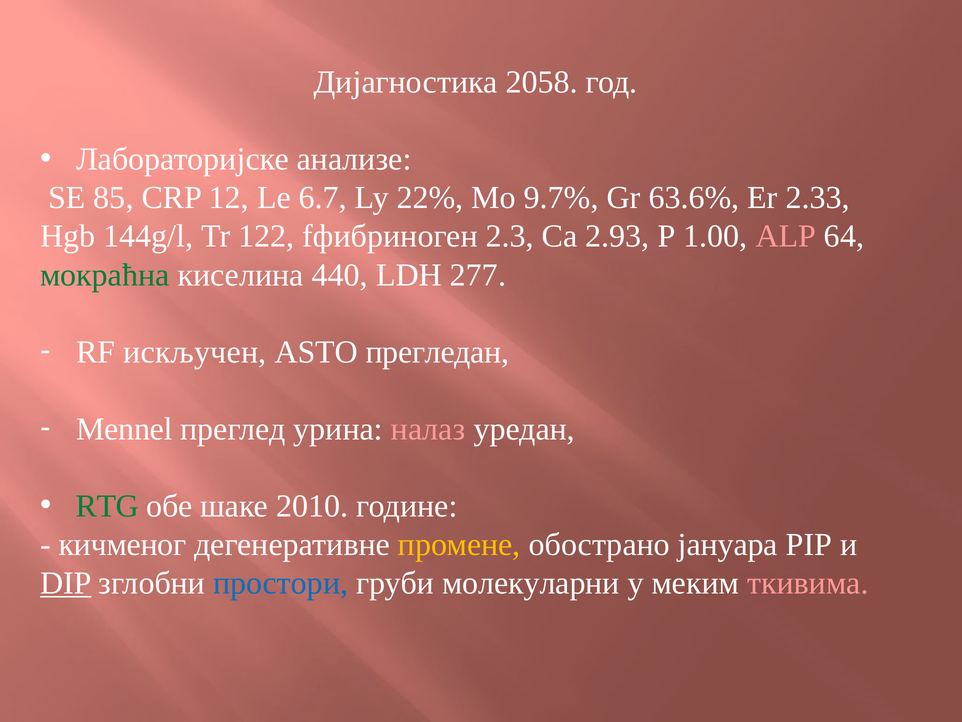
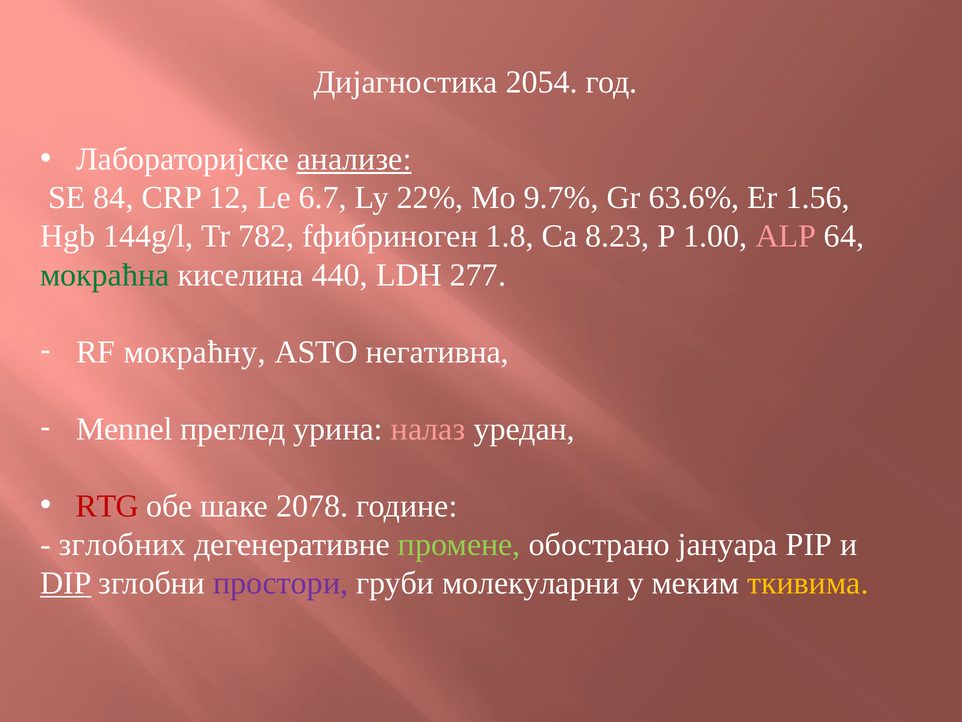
2058: 2058 -> 2054
анализе underline: none -> present
85: 85 -> 84
2.33: 2.33 -> 1.56
122: 122 -> 782
2.3: 2.3 -> 1.8
2.93: 2.93 -> 8.23
искључен: искључен -> мокраћну
прегледан: прегледан -> негативна
RTG colour: green -> red
2010: 2010 -> 2078
кичменог: кичменог -> зглобних
промене colour: yellow -> light green
простори colour: blue -> purple
ткивима colour: pink -> yellow
